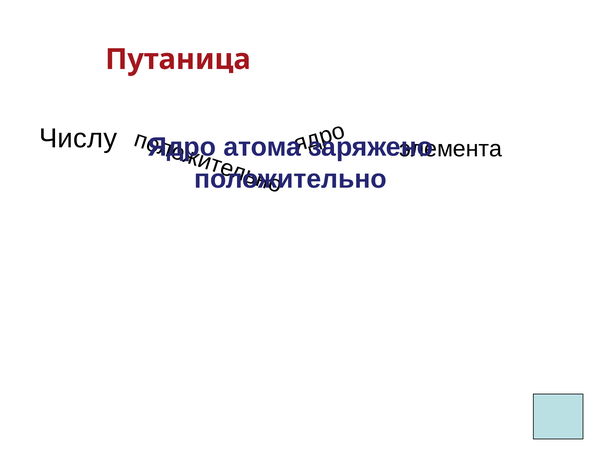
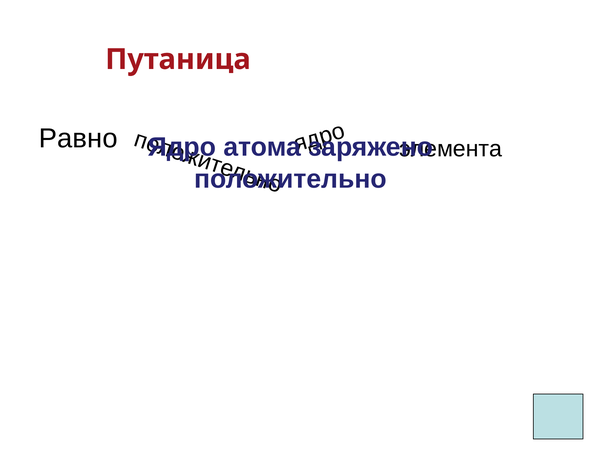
Числу: Числу -> Равно
